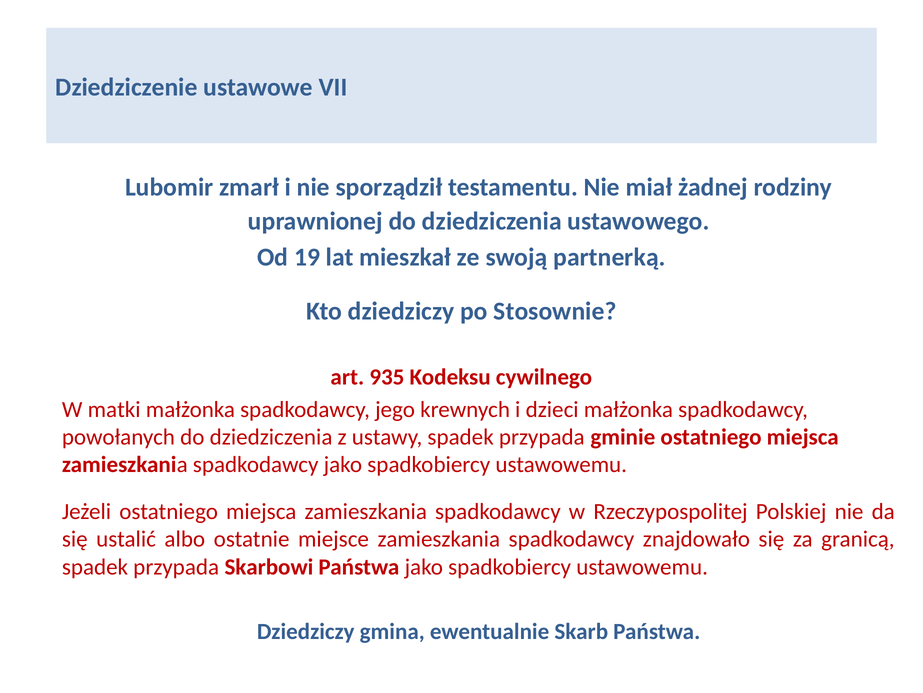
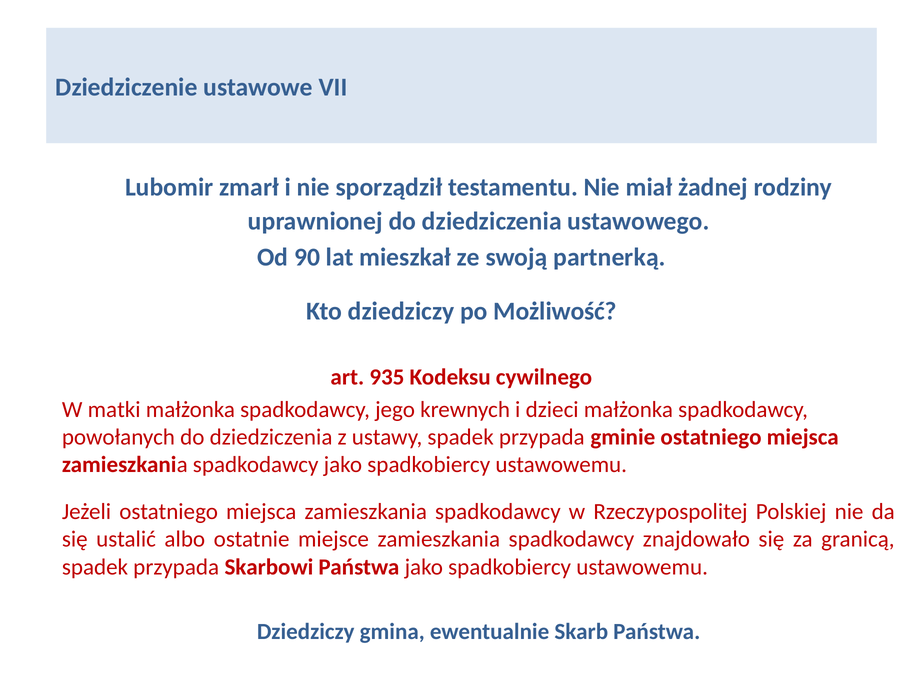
19: 19 -> 90
Stosownie: Stosownie -> Możliwość
